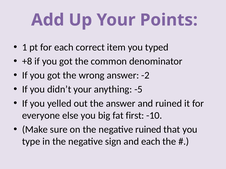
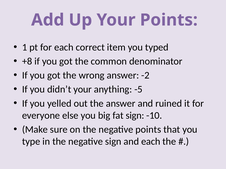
fat first: first -> sign
negative ruined: ruined -> points
